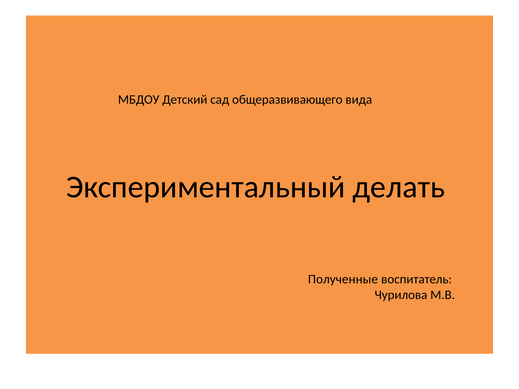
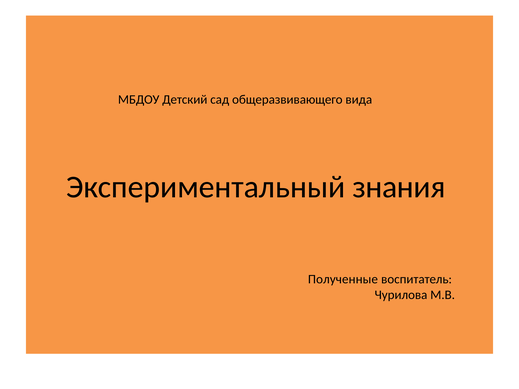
делать: делать -> знания
